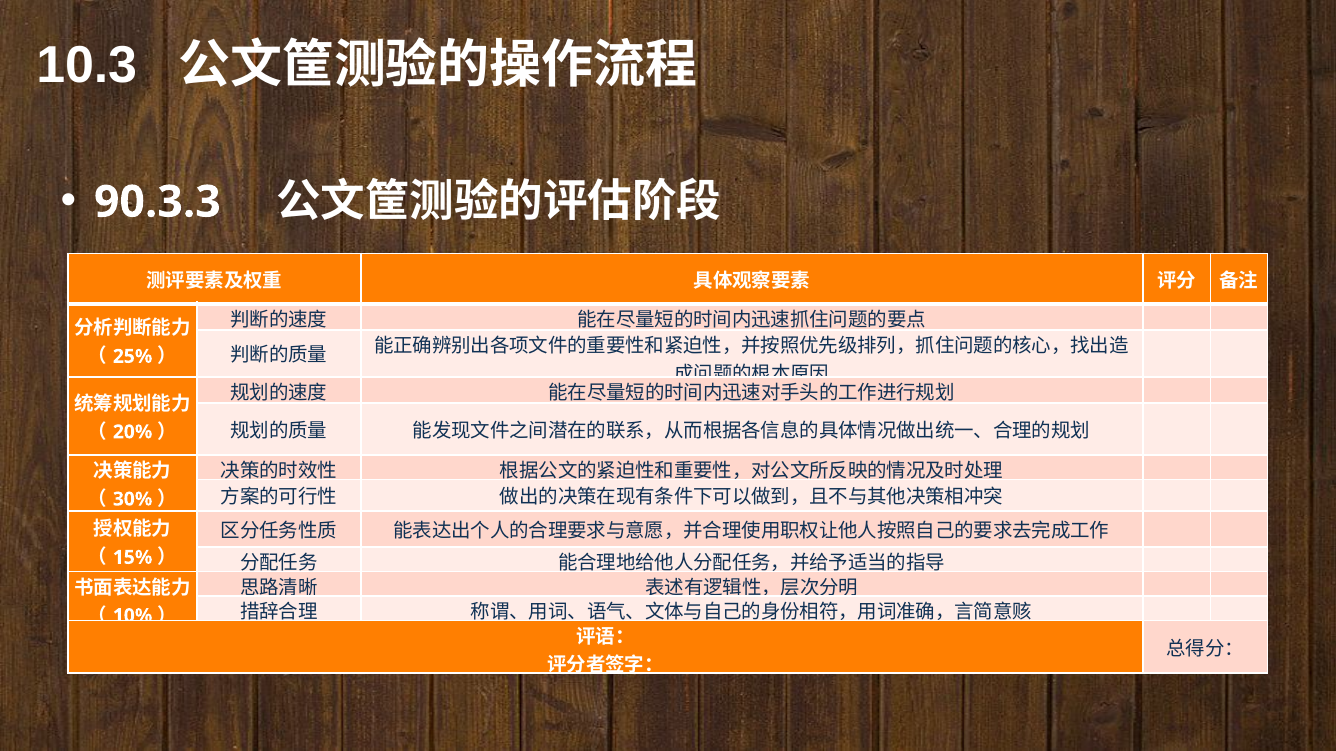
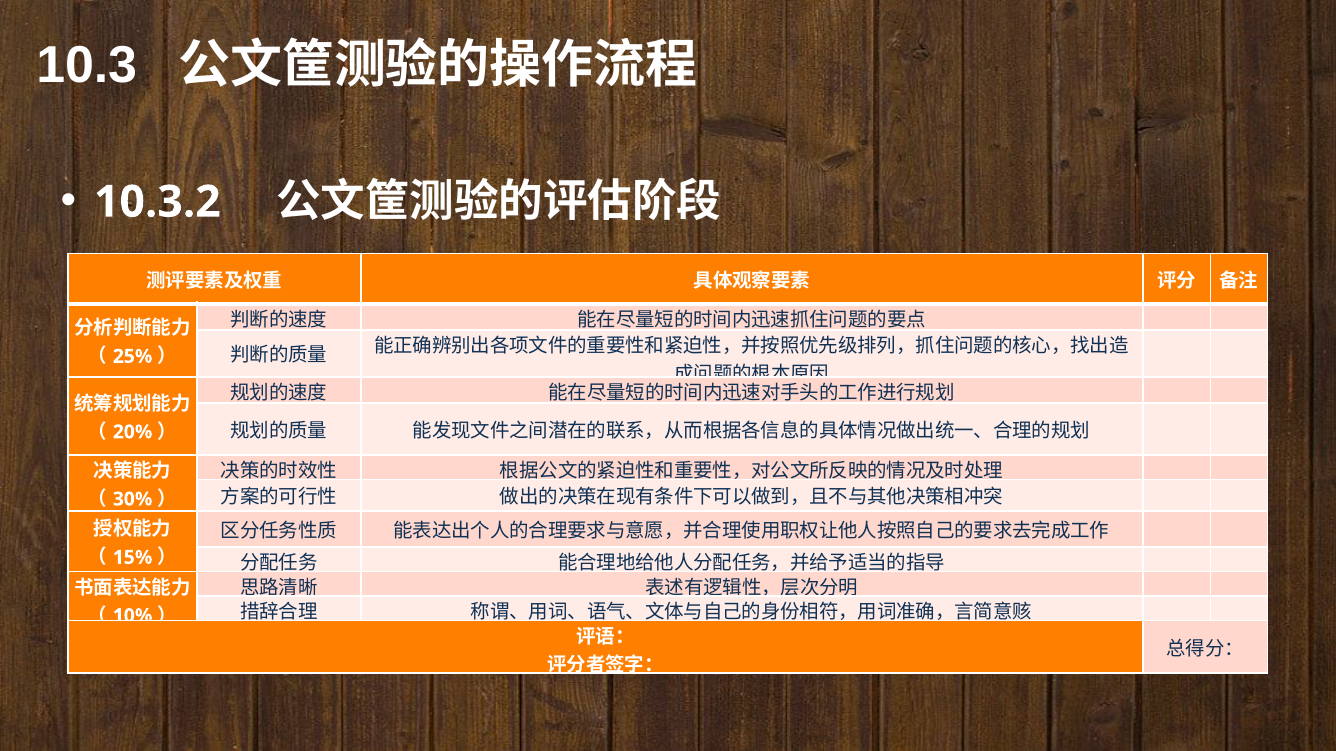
90.3.3: 90.3.3 -> 10.3.2
